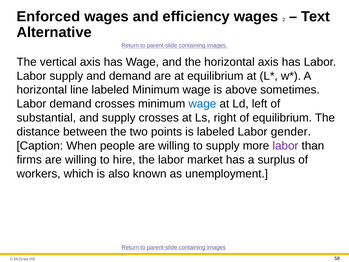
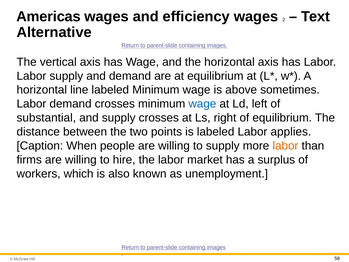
Enforced: Enforced -> Americas
gender: gender -> applies
labor at (285, 146) colour: purple -> orange
